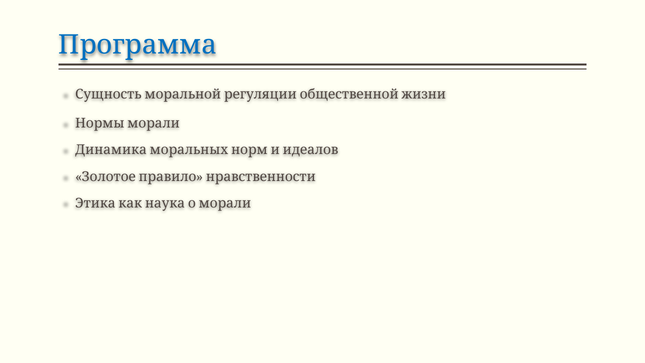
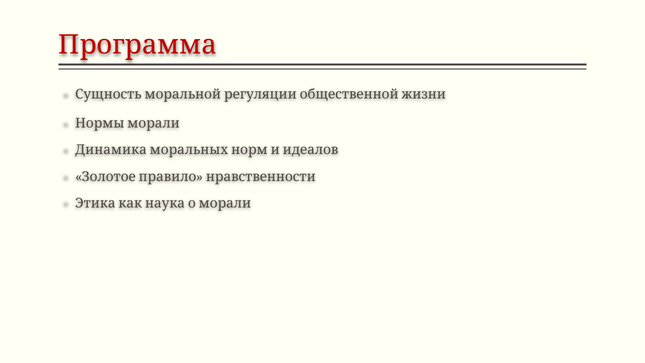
Программа colour: blue -> red
